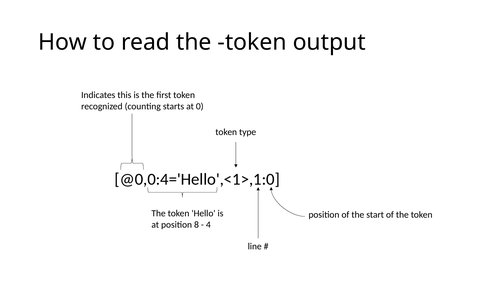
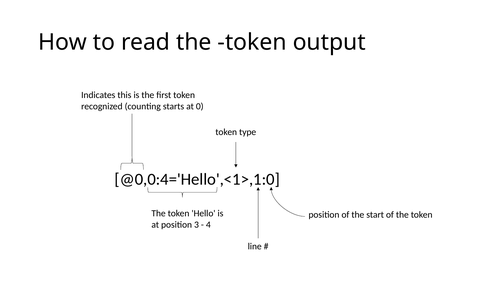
8: 8 -> 3
